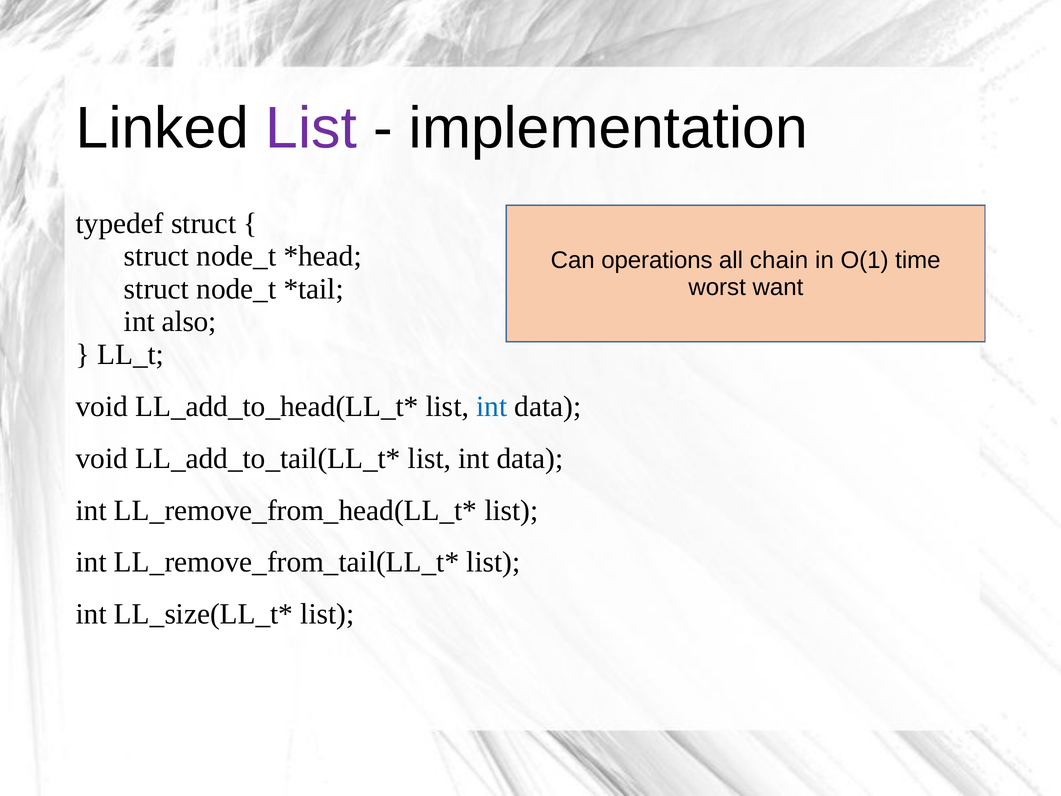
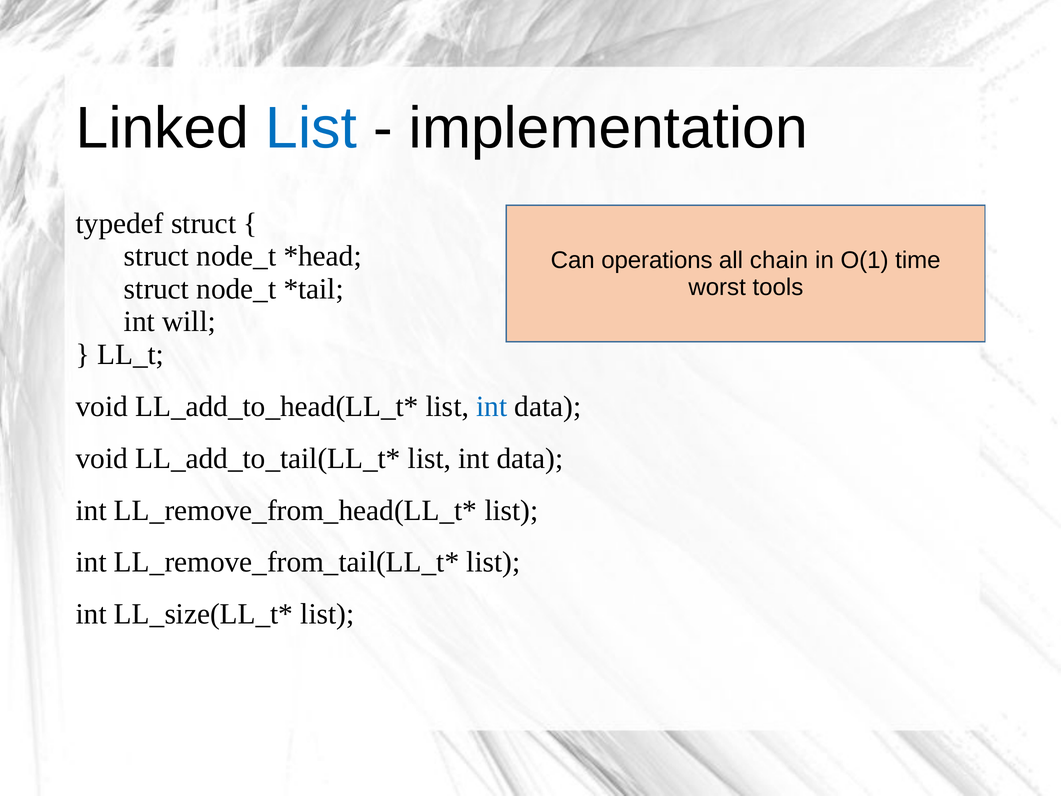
List at (311, 128) colour: purple -> blue
want: want -> tools
also: also -> will
